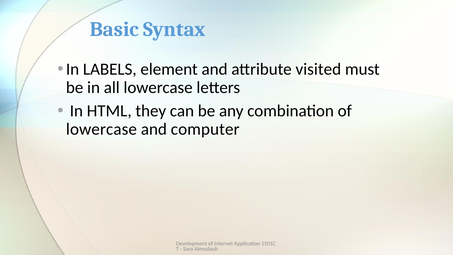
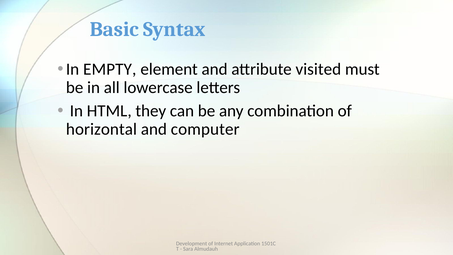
LABELS: LABELS -> EMPTY
lowercase at (101, 129): lowercase -> horizontal
